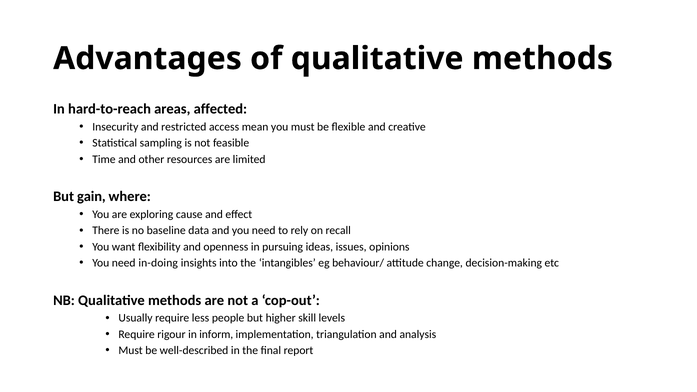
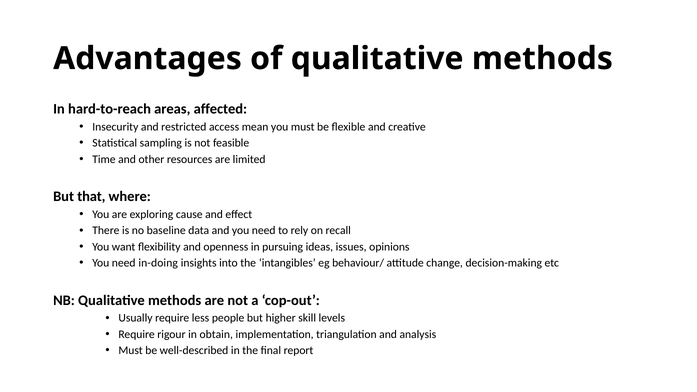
gain: gain -> that
inform: inform -> obtain
